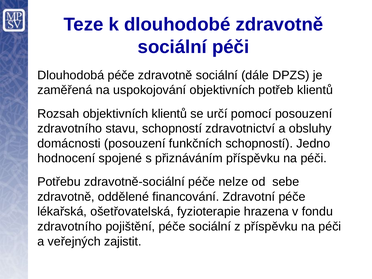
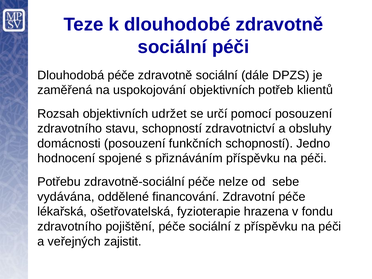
objektivních klientů: klientů -> udržet
zdravotně at (66, 197): zdravotně -> vydávána
